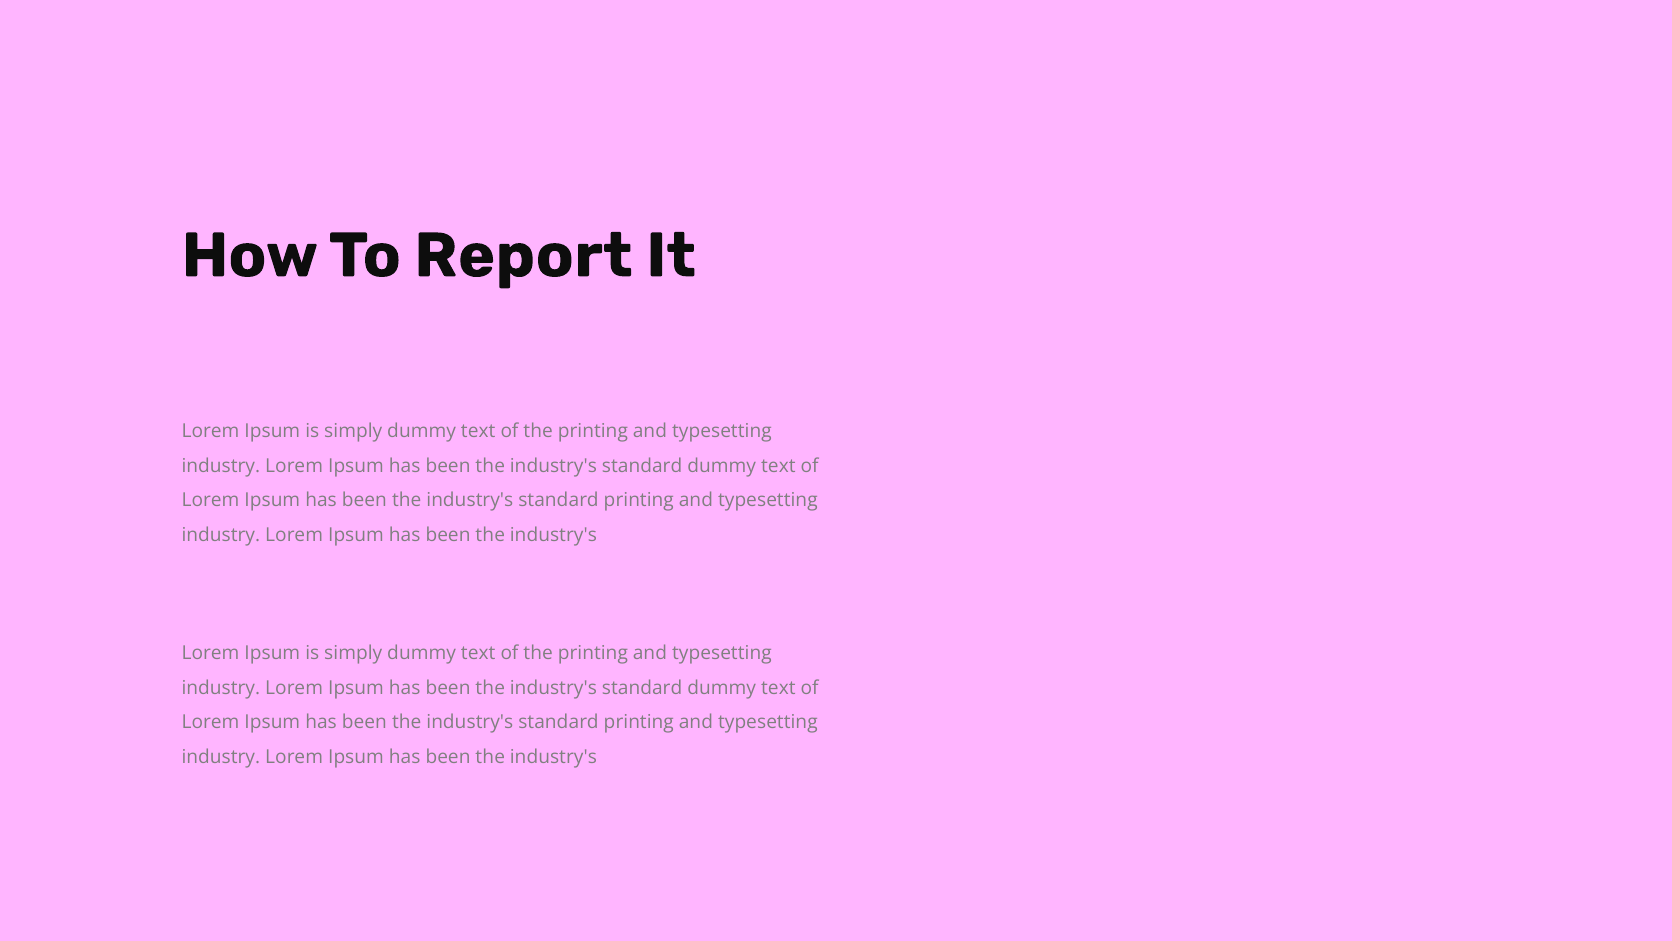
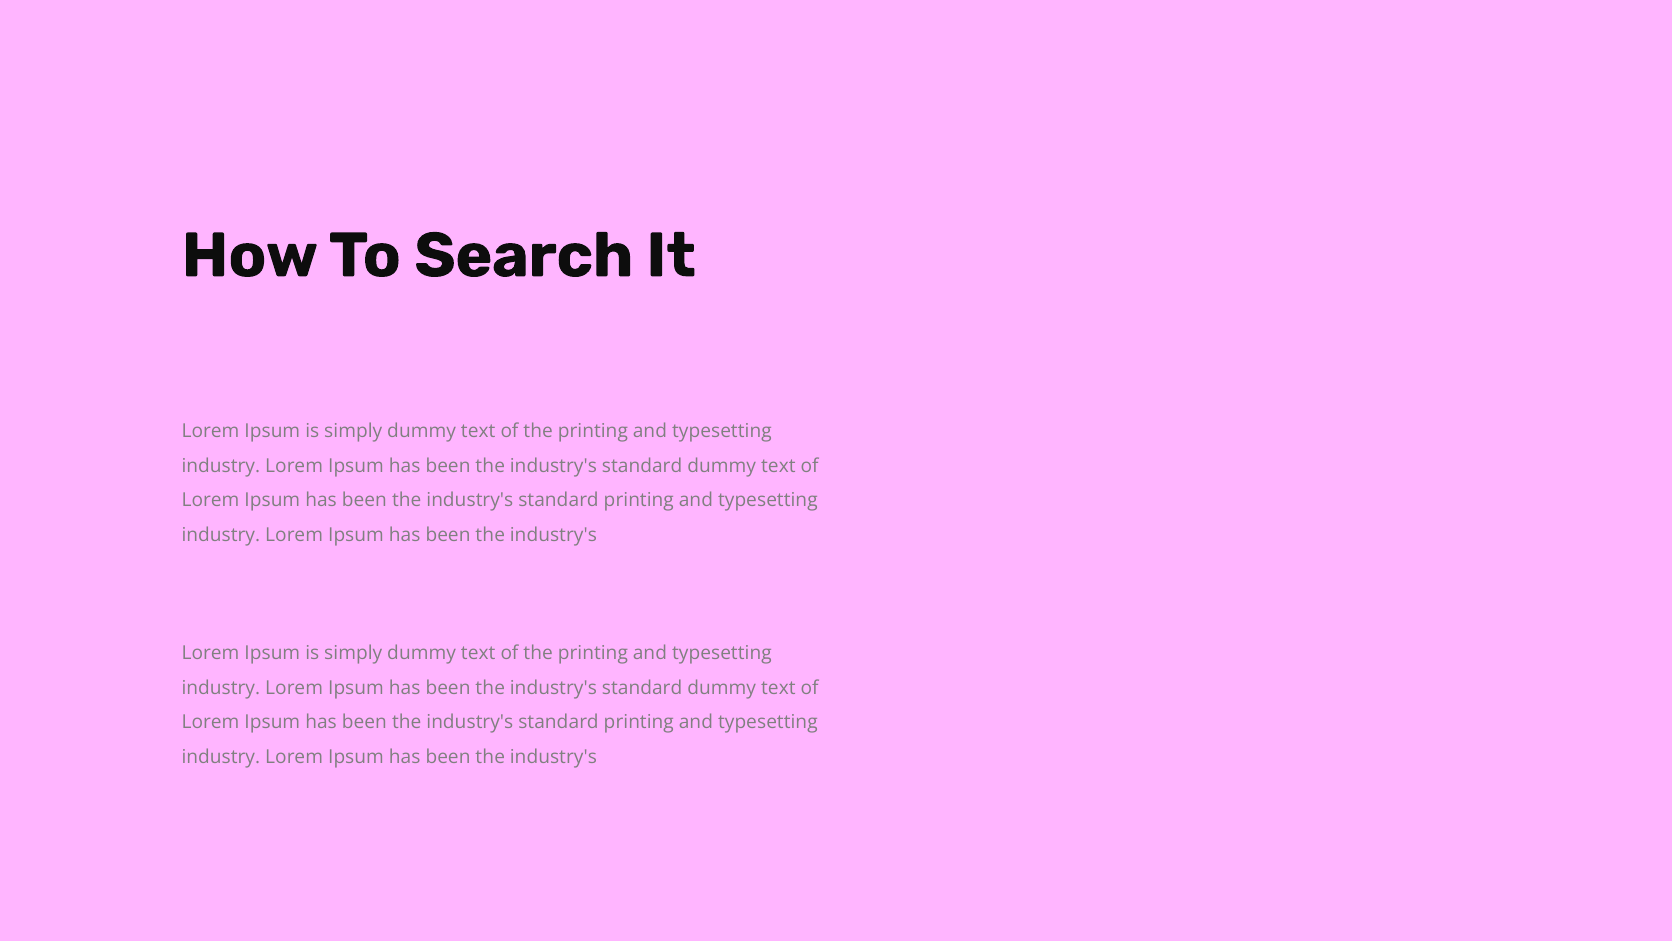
Report: Report -> Search
